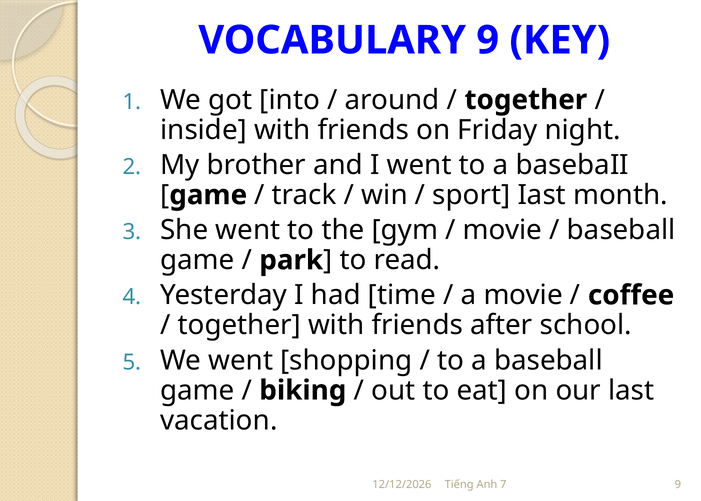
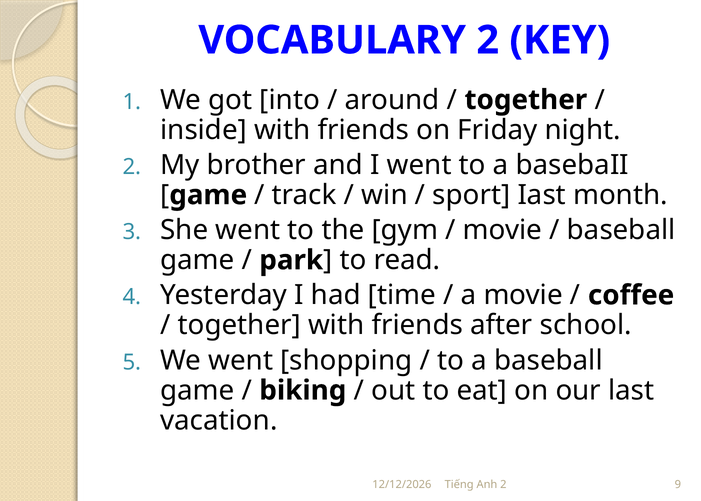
VOCABULARY 9: 9 -> 2
Anh 7: 7 -> 2
